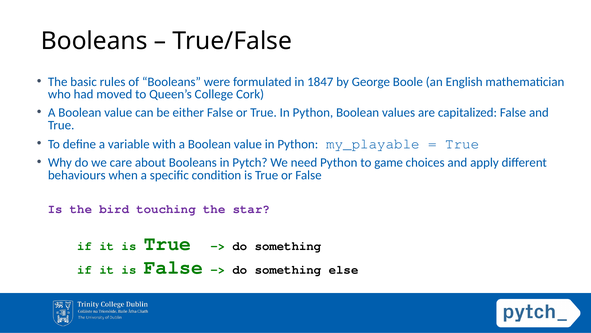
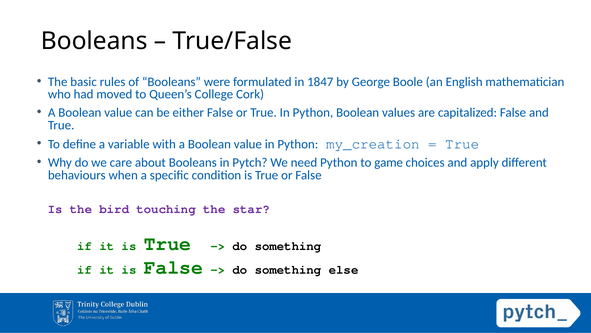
my_playable: my_playable -> my_creation
